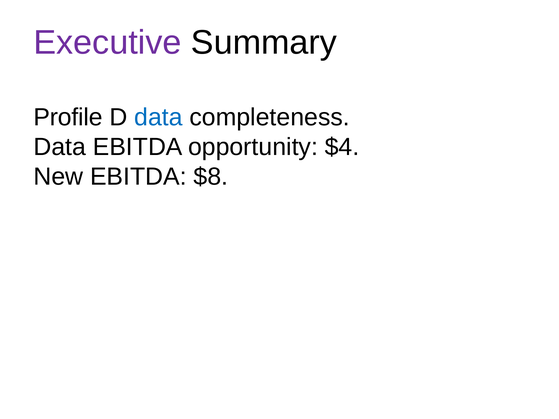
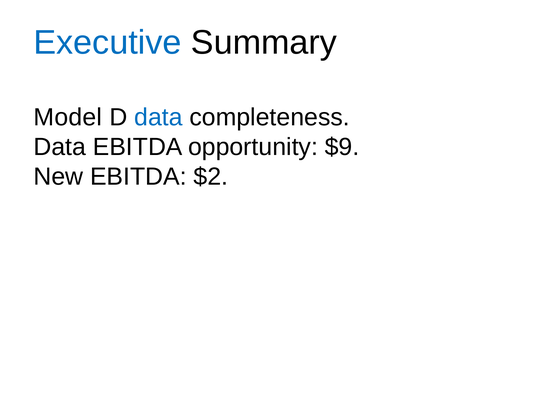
Executive colour: purple -> blue
Profile: Profile -> Model
$4: $4 -> $9
$8: $8 -> $2
